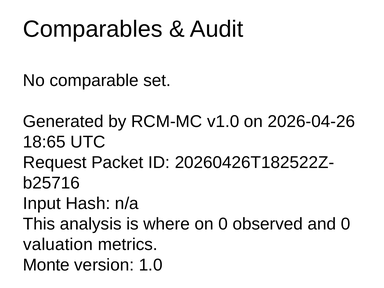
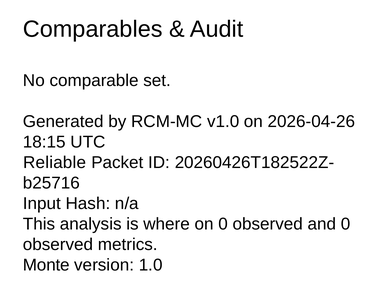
18:65: 18:65 -> 18:15
Request: Request -> Reliable
valuation at (58, 244): valuation -> observed
